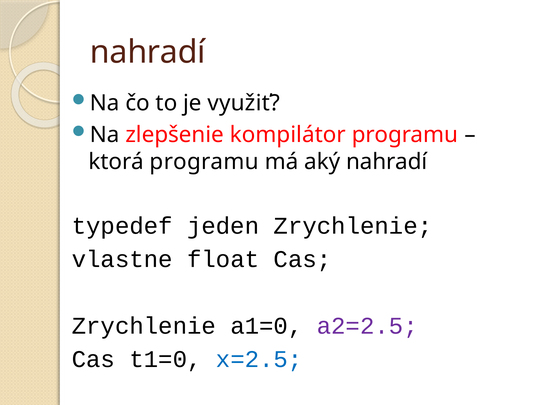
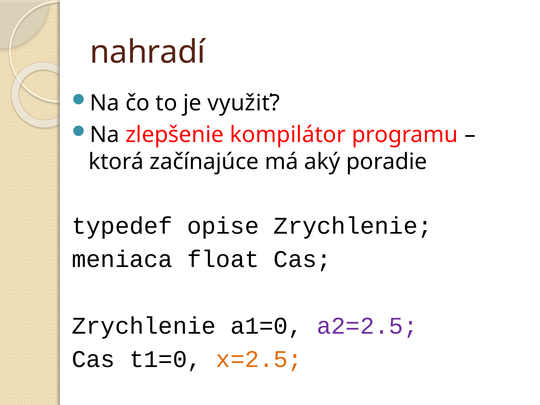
ktorá programu: programu -> začínajúce
aký nahradí: nahradí -> poradie
jeden: jeden -> opise
vlastne: vlastne -> meniaca
x=2.5 colour: blue -> orange
